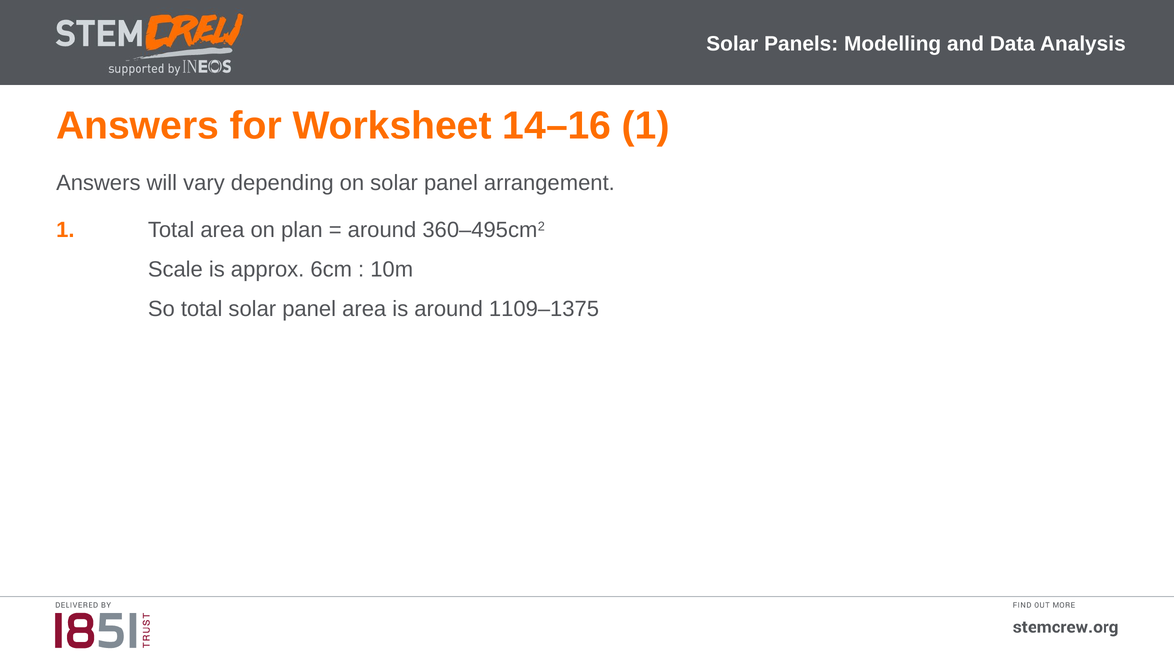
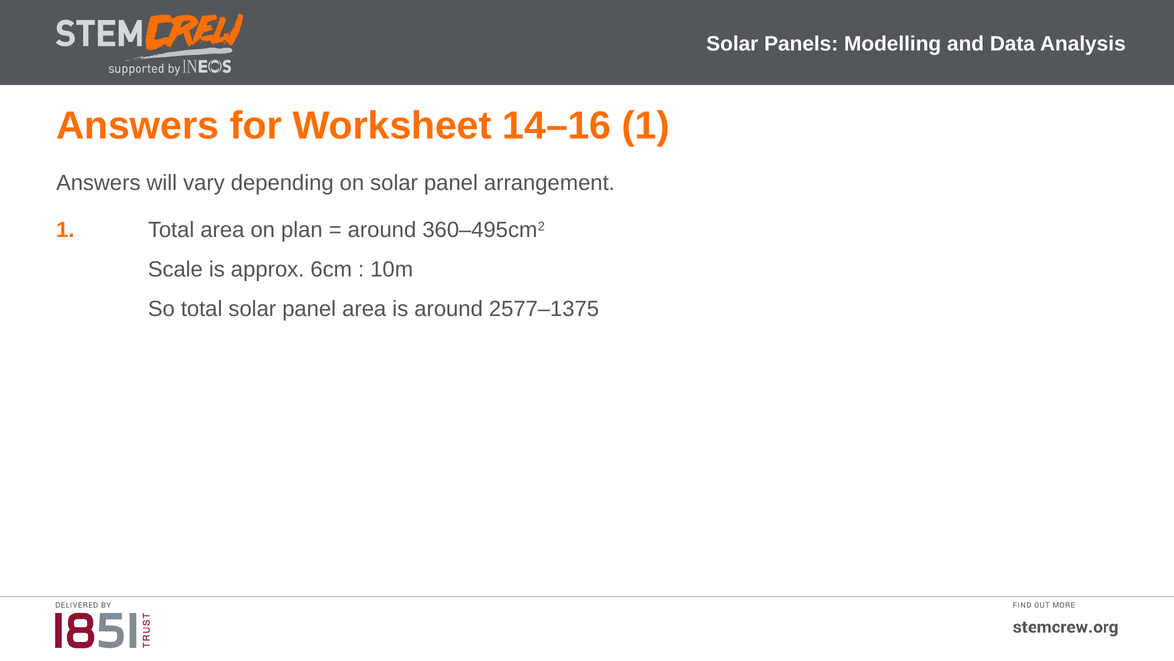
1109–1375: 1109–1375 -> 2577–1375
